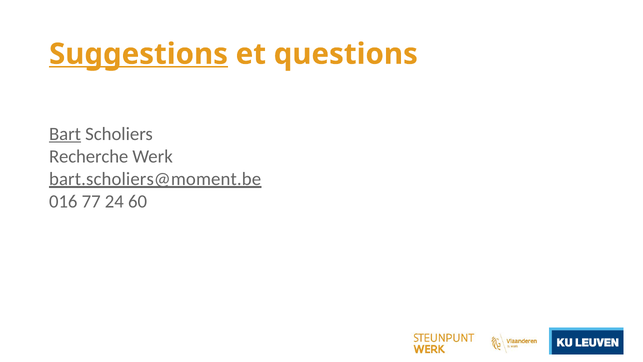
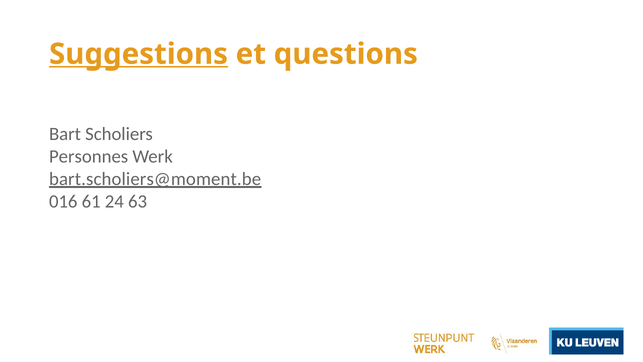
Bart underline: present -> none
Recherche: Recherche -> Personnes
77: 77 -> 61
60: 60 -> 63
